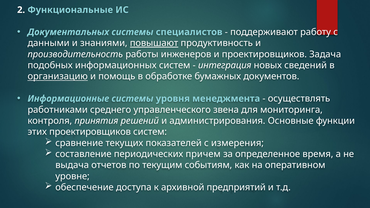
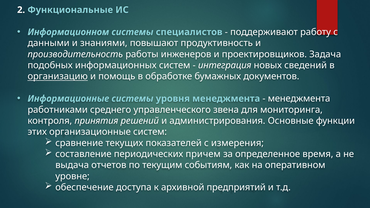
Документальных: Документальных -> Информационном
повышают underline: present -> none
осуществлять at (299, 99): осуществлять -> менеджмента
этих проектировщиков: проектировщиков -> организационные
